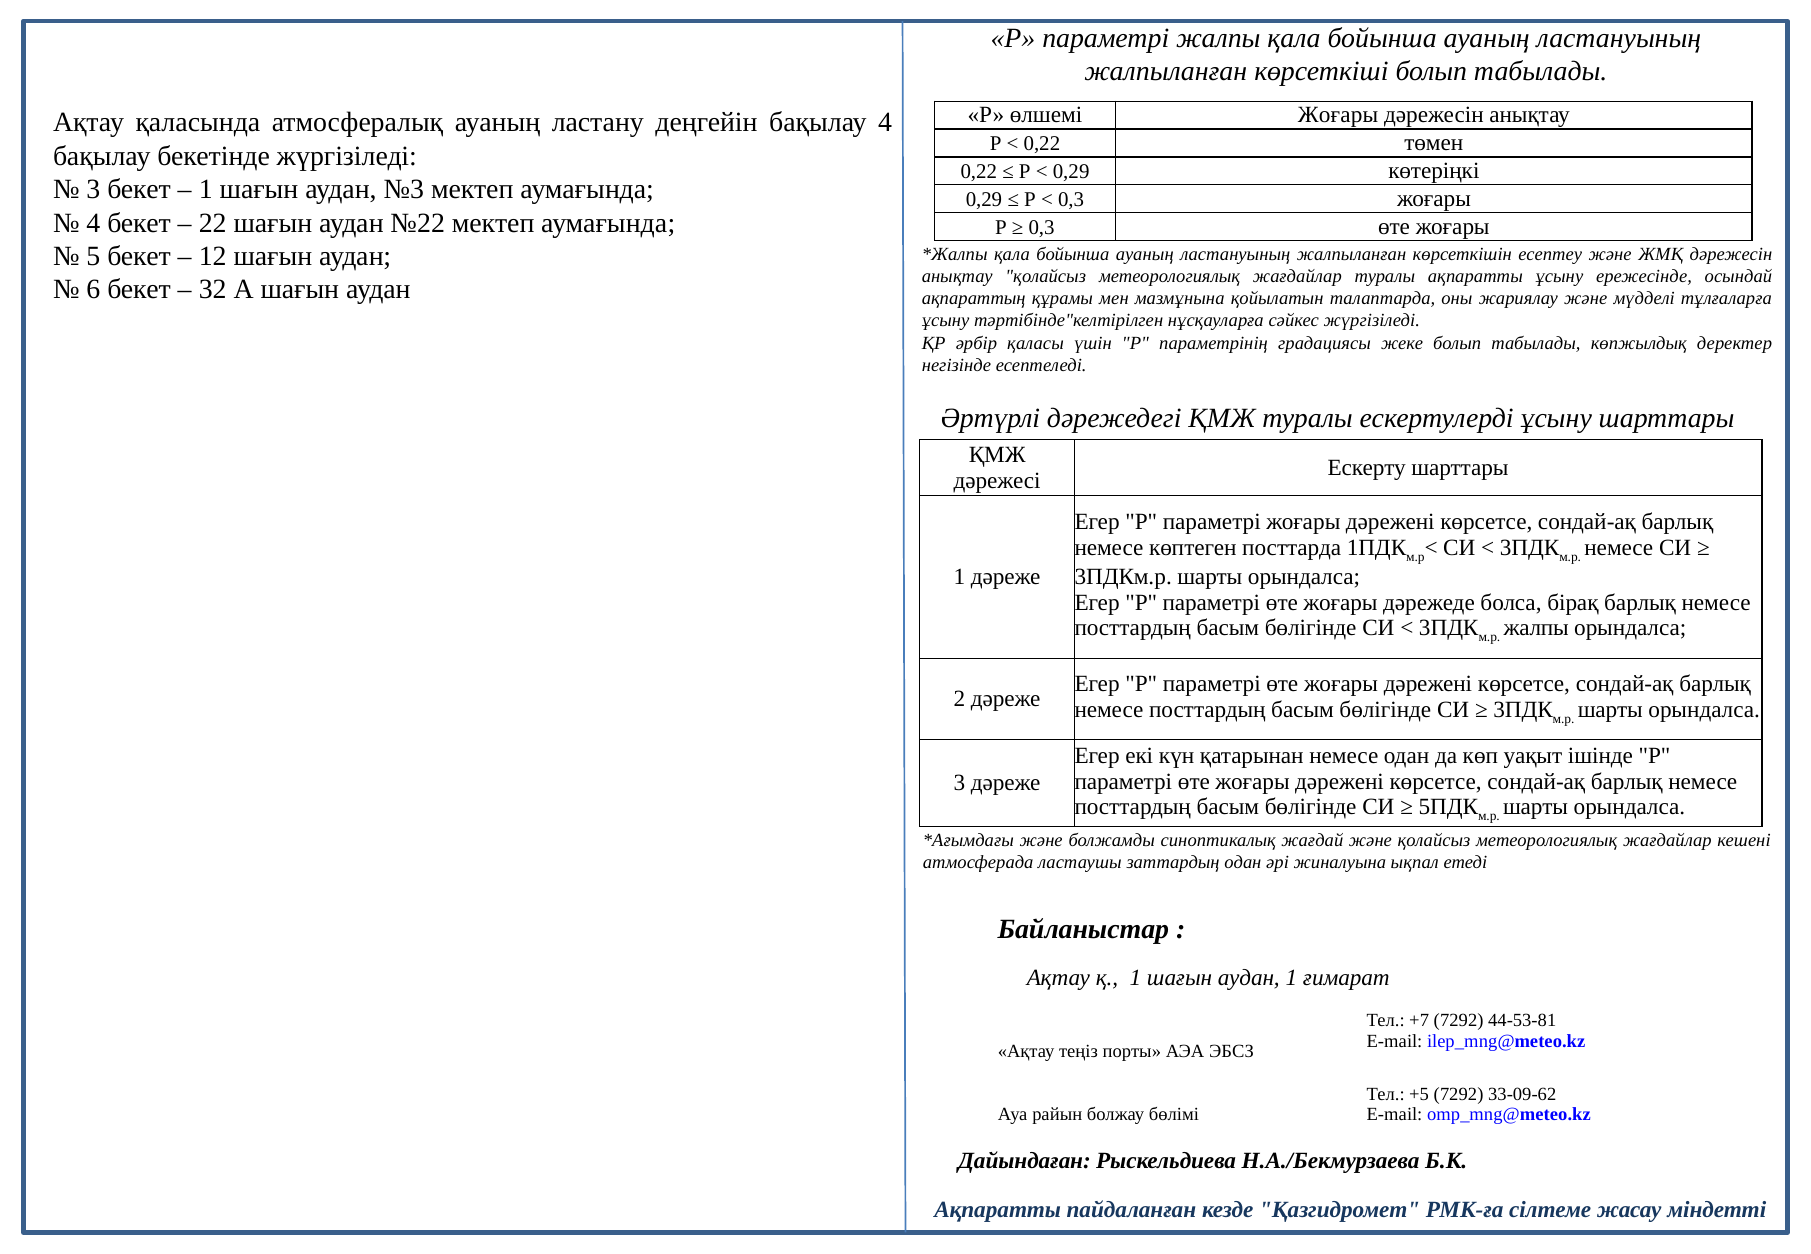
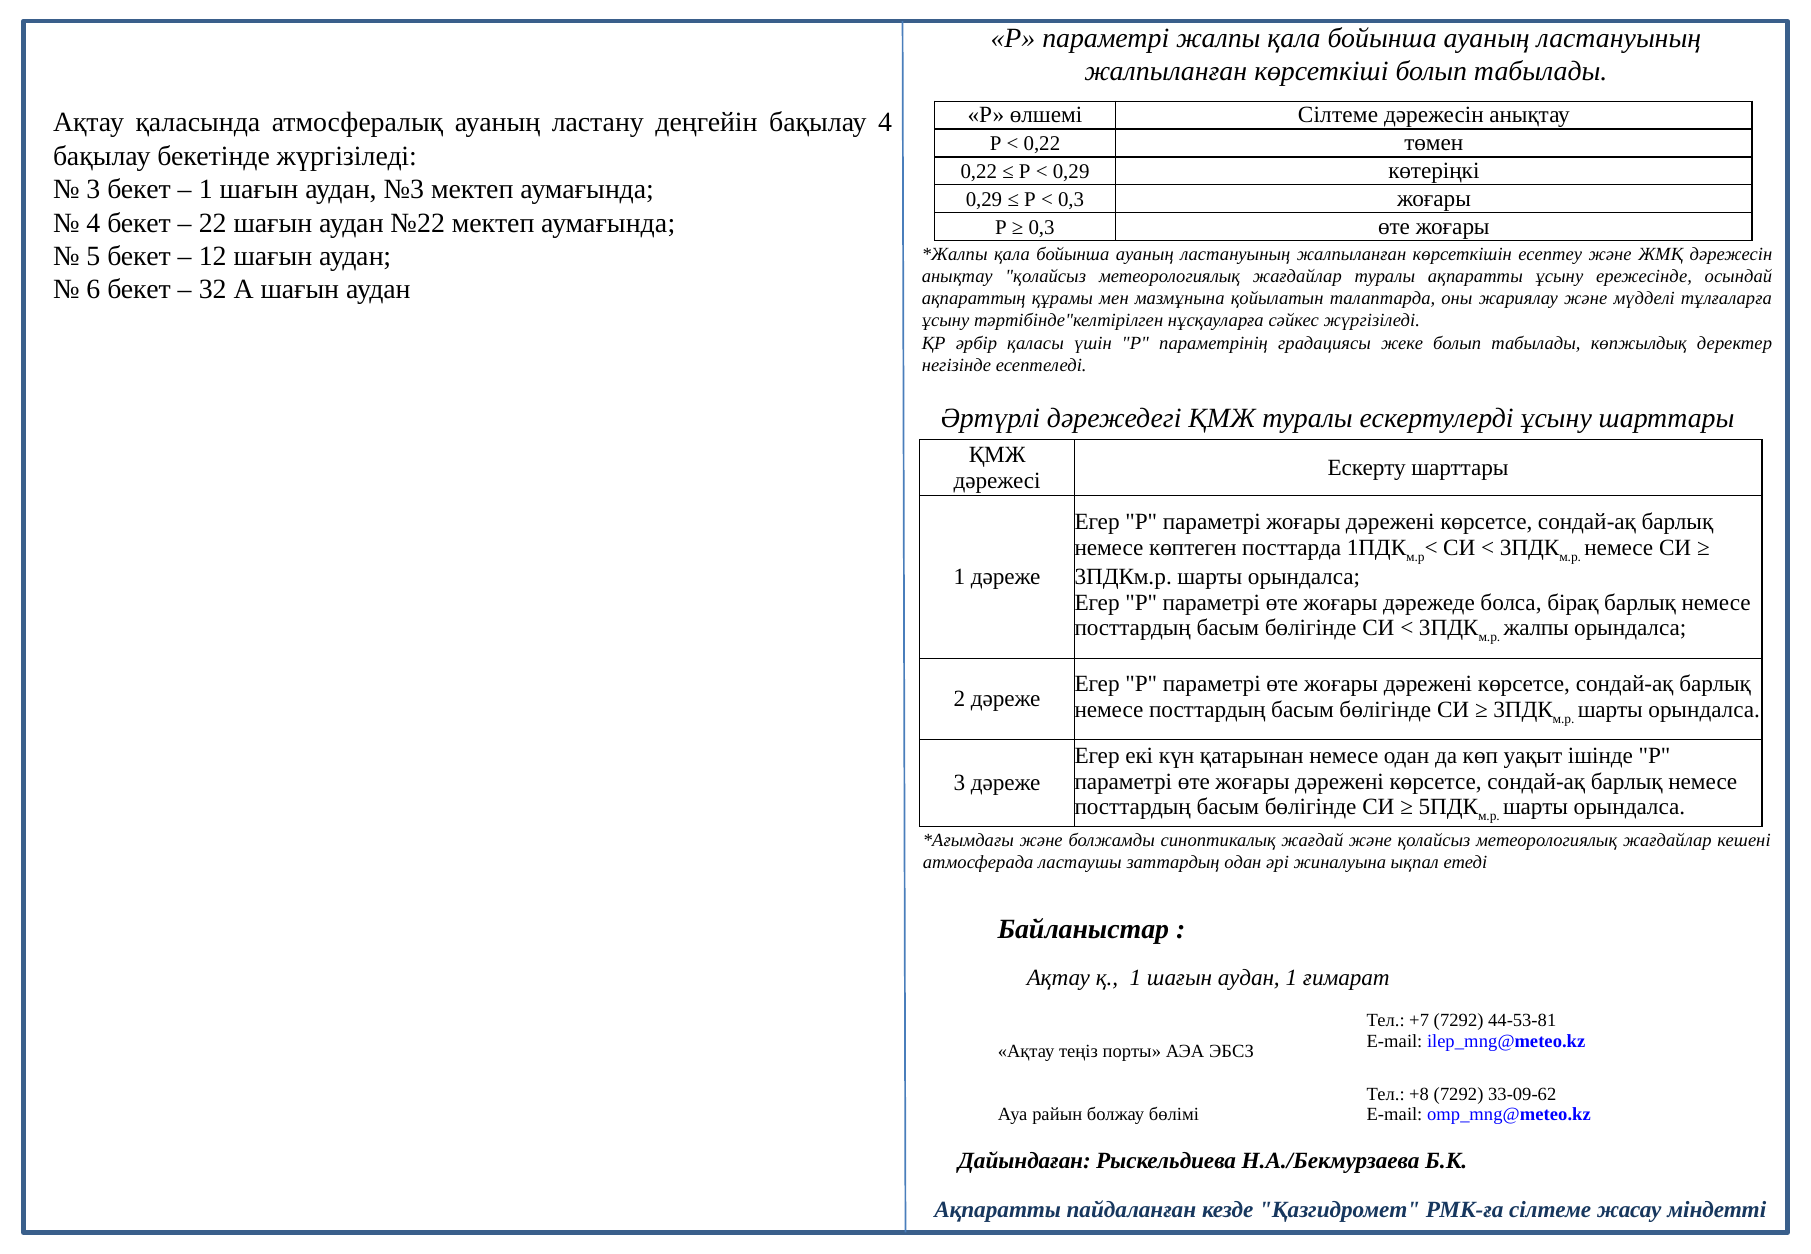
өлшемі Жоғары: Жоғары -> Сілтеме
+5: +5 -> +8
